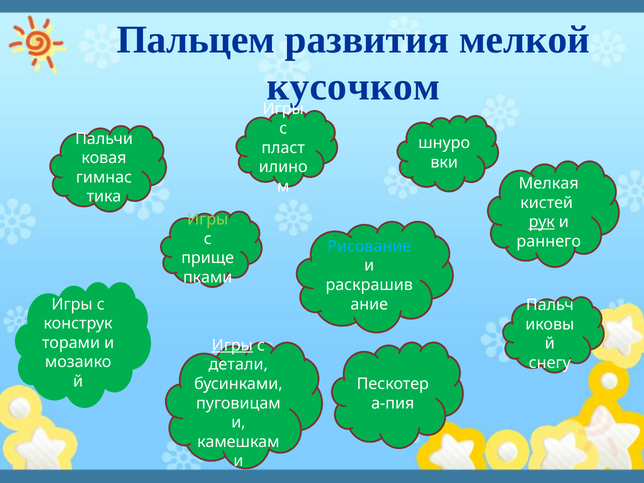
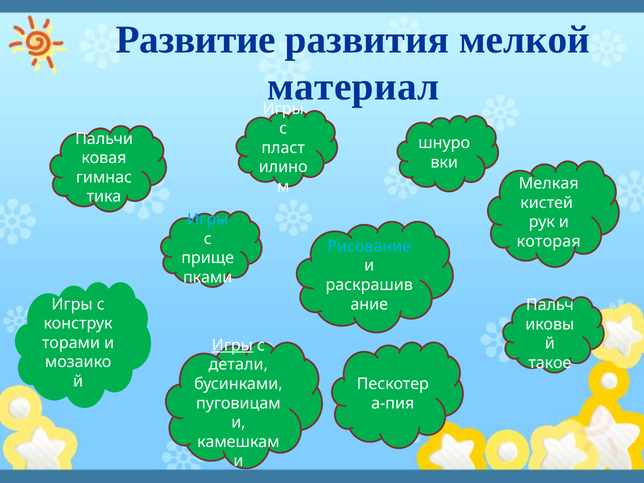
Пальцем: Пальцем -> Развитие
кусочком: кусочком -> материал
Игры at (208, 219) colour: light green -> light blue
рук underline: present -> none
раннего: раннего -> которая
снегу: снегу -> такое
